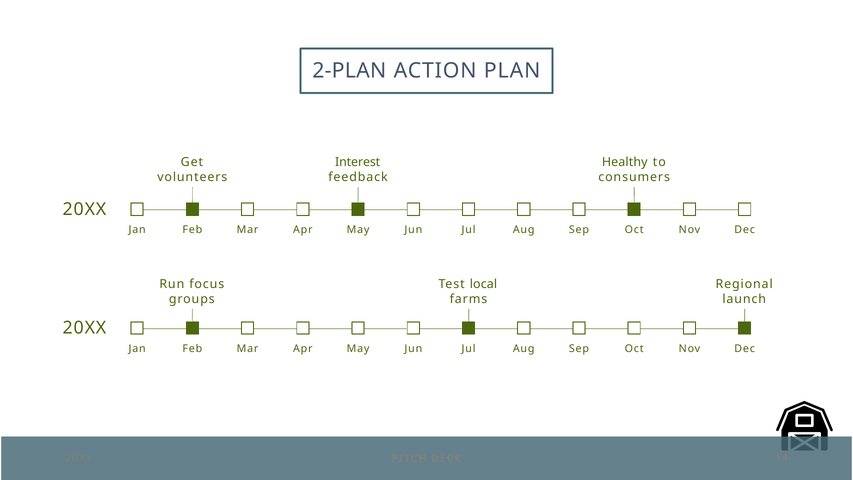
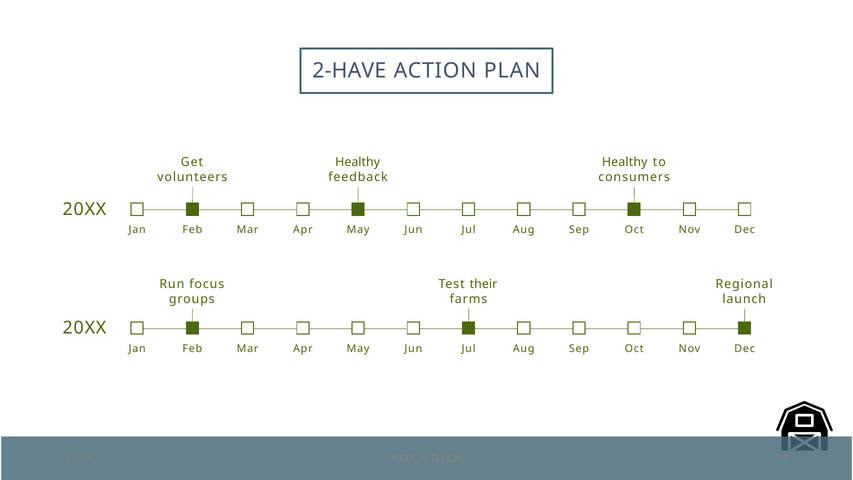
2-PLAN: 2-PLAN -> 2-HAVE
Interest at (358, 162): Interest -> Healthy
local: local -> their
